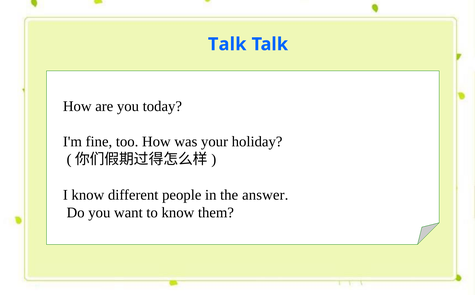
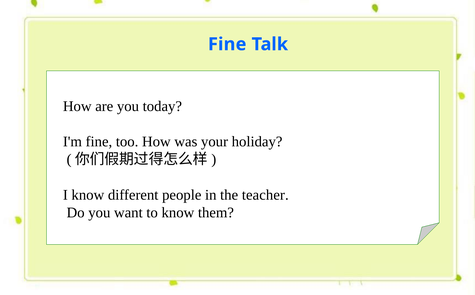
Talk at (227, 44): Talk -> Fine
answer: answer -> teacher
